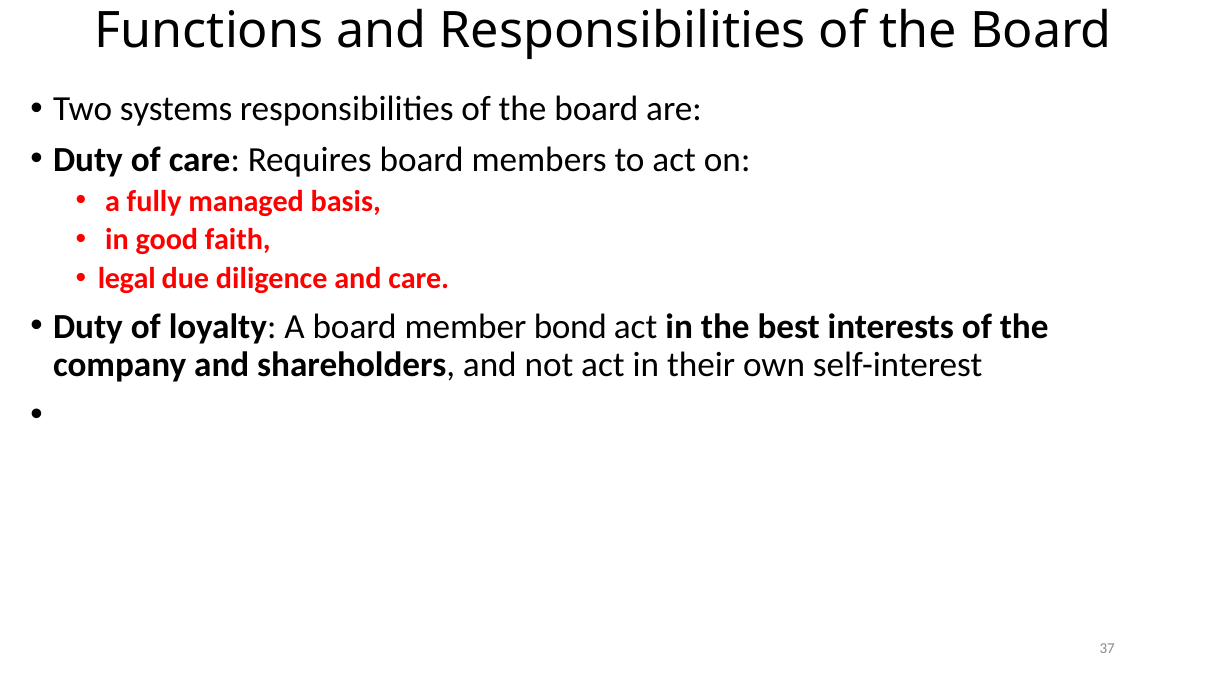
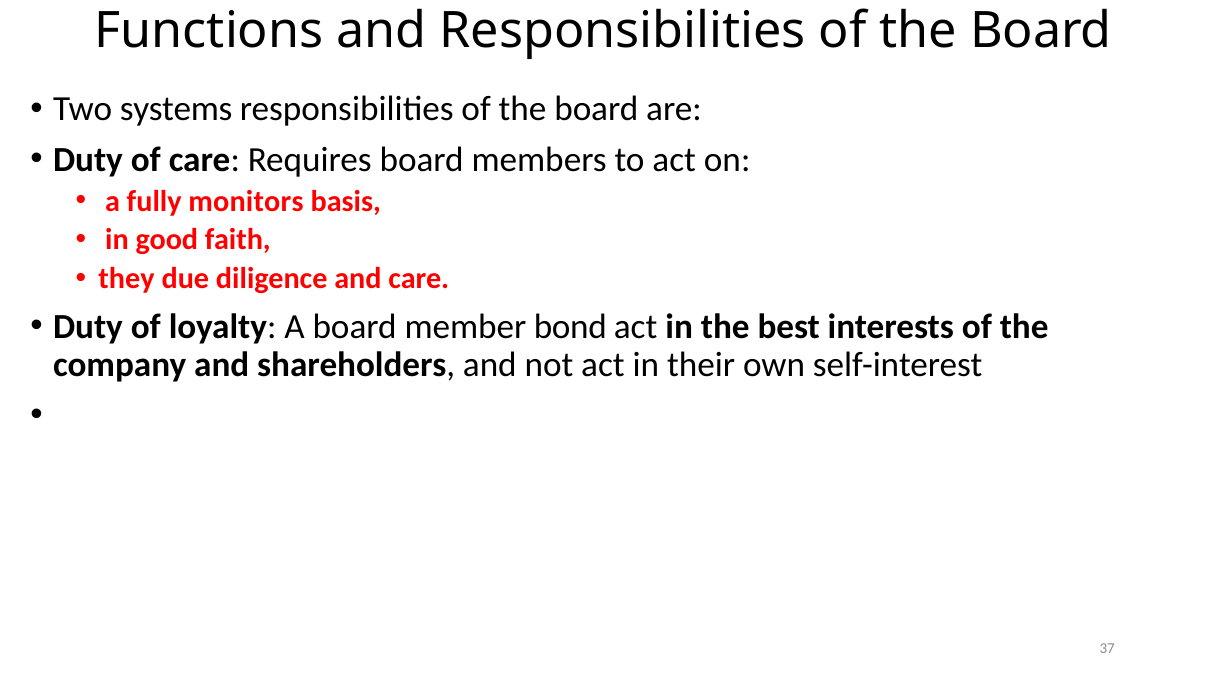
managed: managed -> monitors
legal: legal -> they
